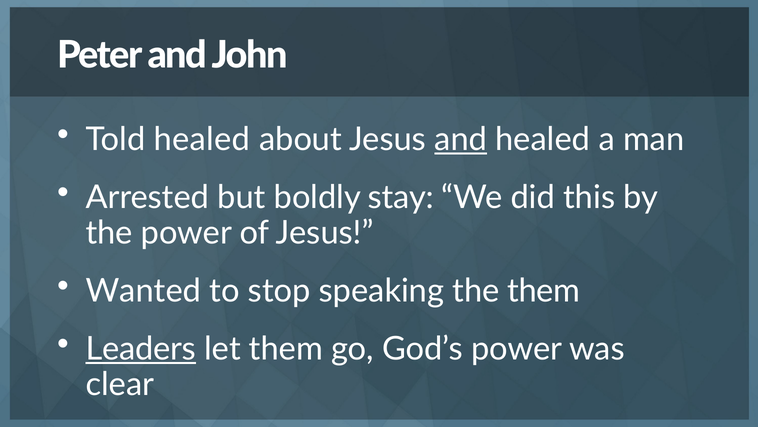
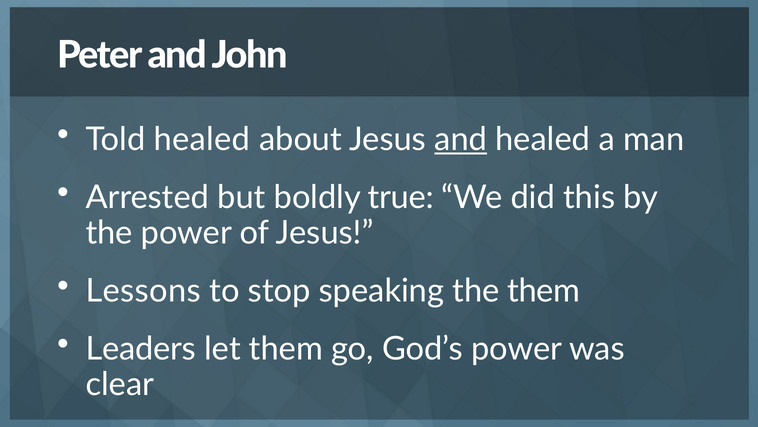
stay: stay -> true
Wanted: Wanted -> Lessons
Leaders underline: present -> none
